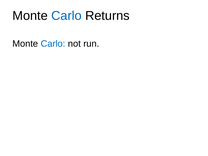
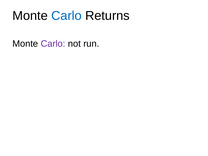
Carlo at (53, 44) colour: blue -> purple
